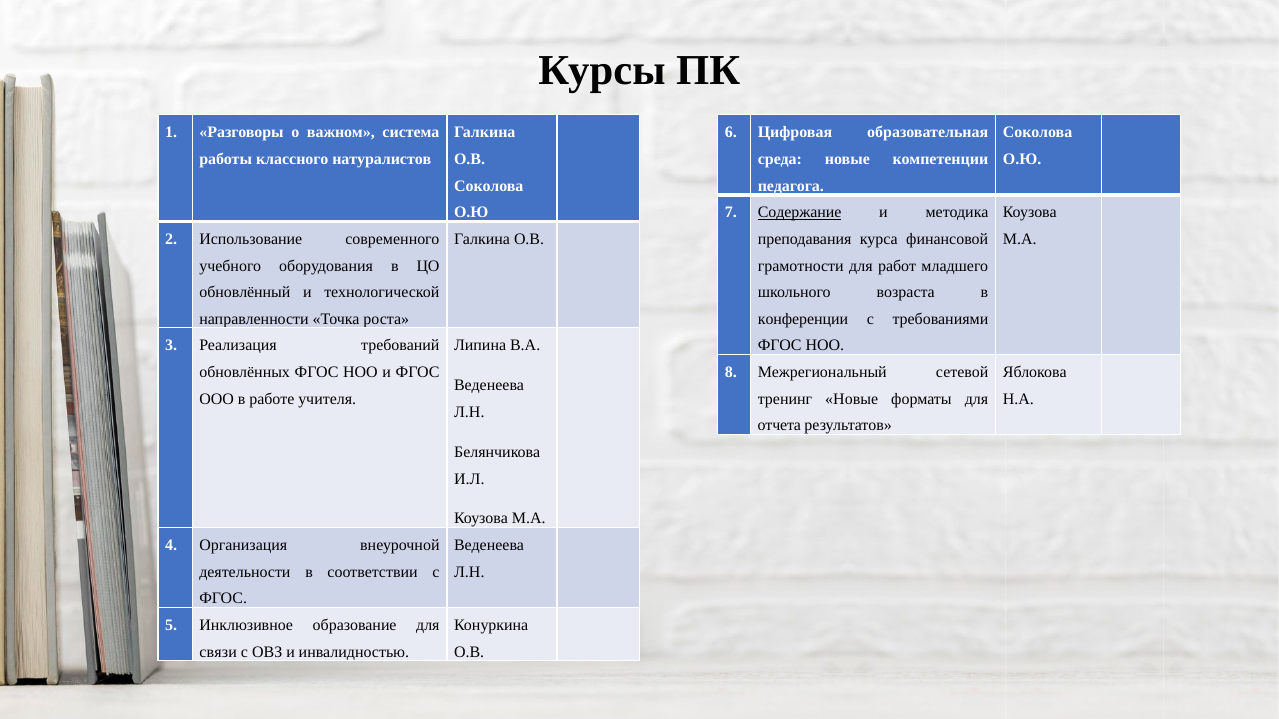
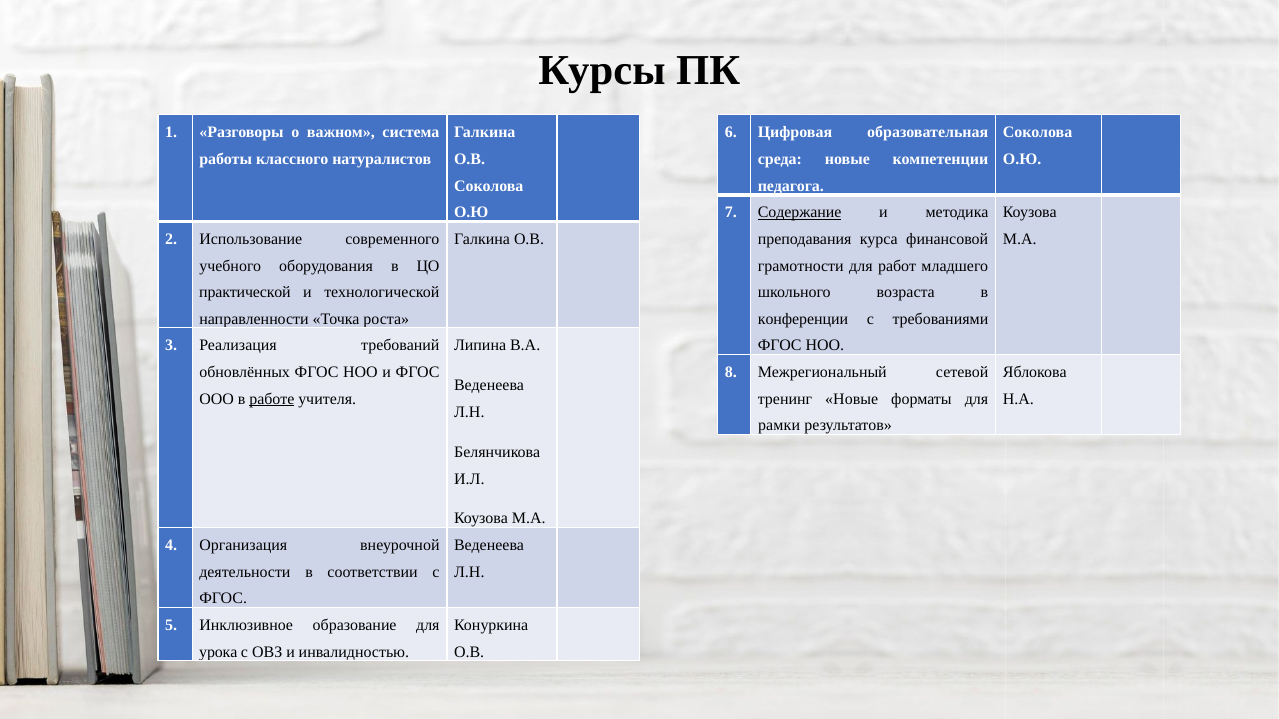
обновлённый: обновлённый -> практической
работе underline: none -> present
отчета: отчета -> рамки
связи: связи -> урока
